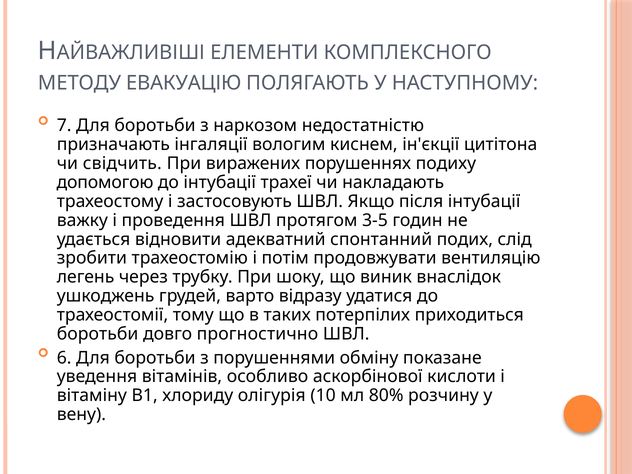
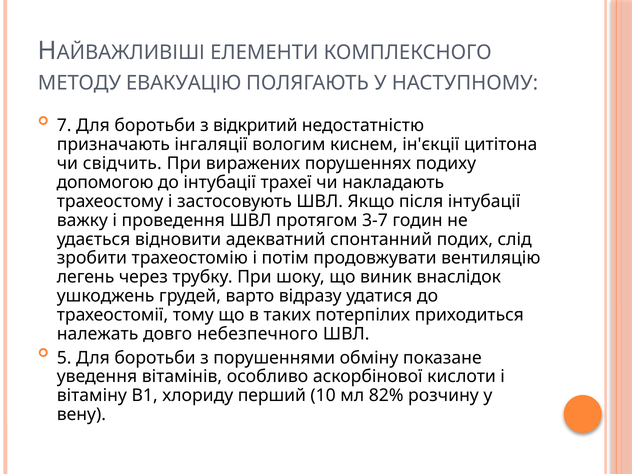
наркозом: наркозом -> відкритий
3-5: 3-5 -> 3-7
боротьби at (98, 334): боротьби -> належать
прогностично: прогностично -> небезпечного
6: 6 -> 5
олігурія: олігурія -> перший
80%: 80% -> 82%
